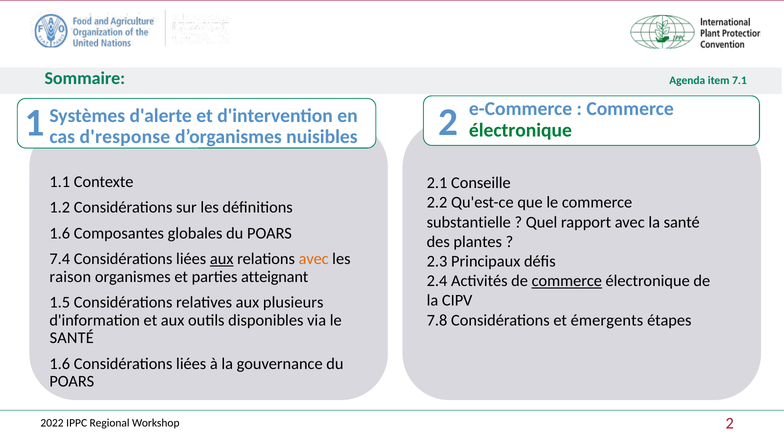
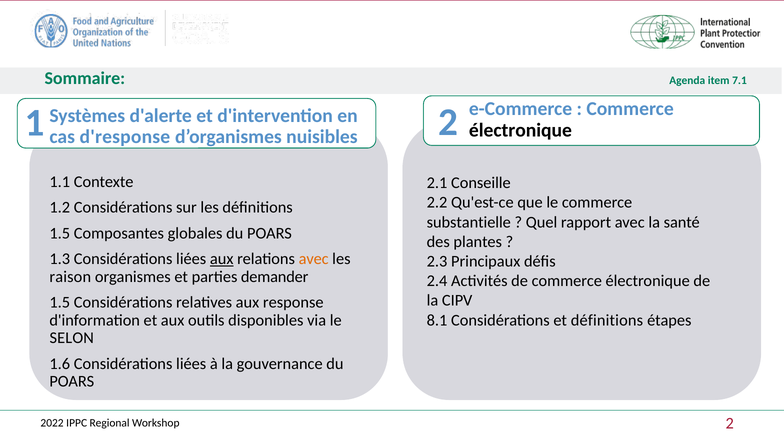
électronique at (520, 130) colour: green -> black
1.6 at (60, 233): 1.6 -> 1.5
7.4: 7.4 -> 1.3
atteignant: atteignant -> demander
commerce at (567, 281) underline: present -> none
plusieurs: plusieurs -> response
7.8: 7.8 -> 8.1
et émergents: émergents -> définitions
SANTÉ at (72, 338): SANTÉ -> SELON
